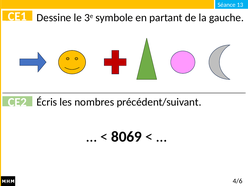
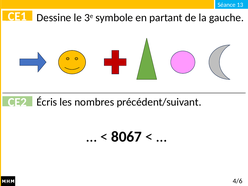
8069: 8069 -> 8067
